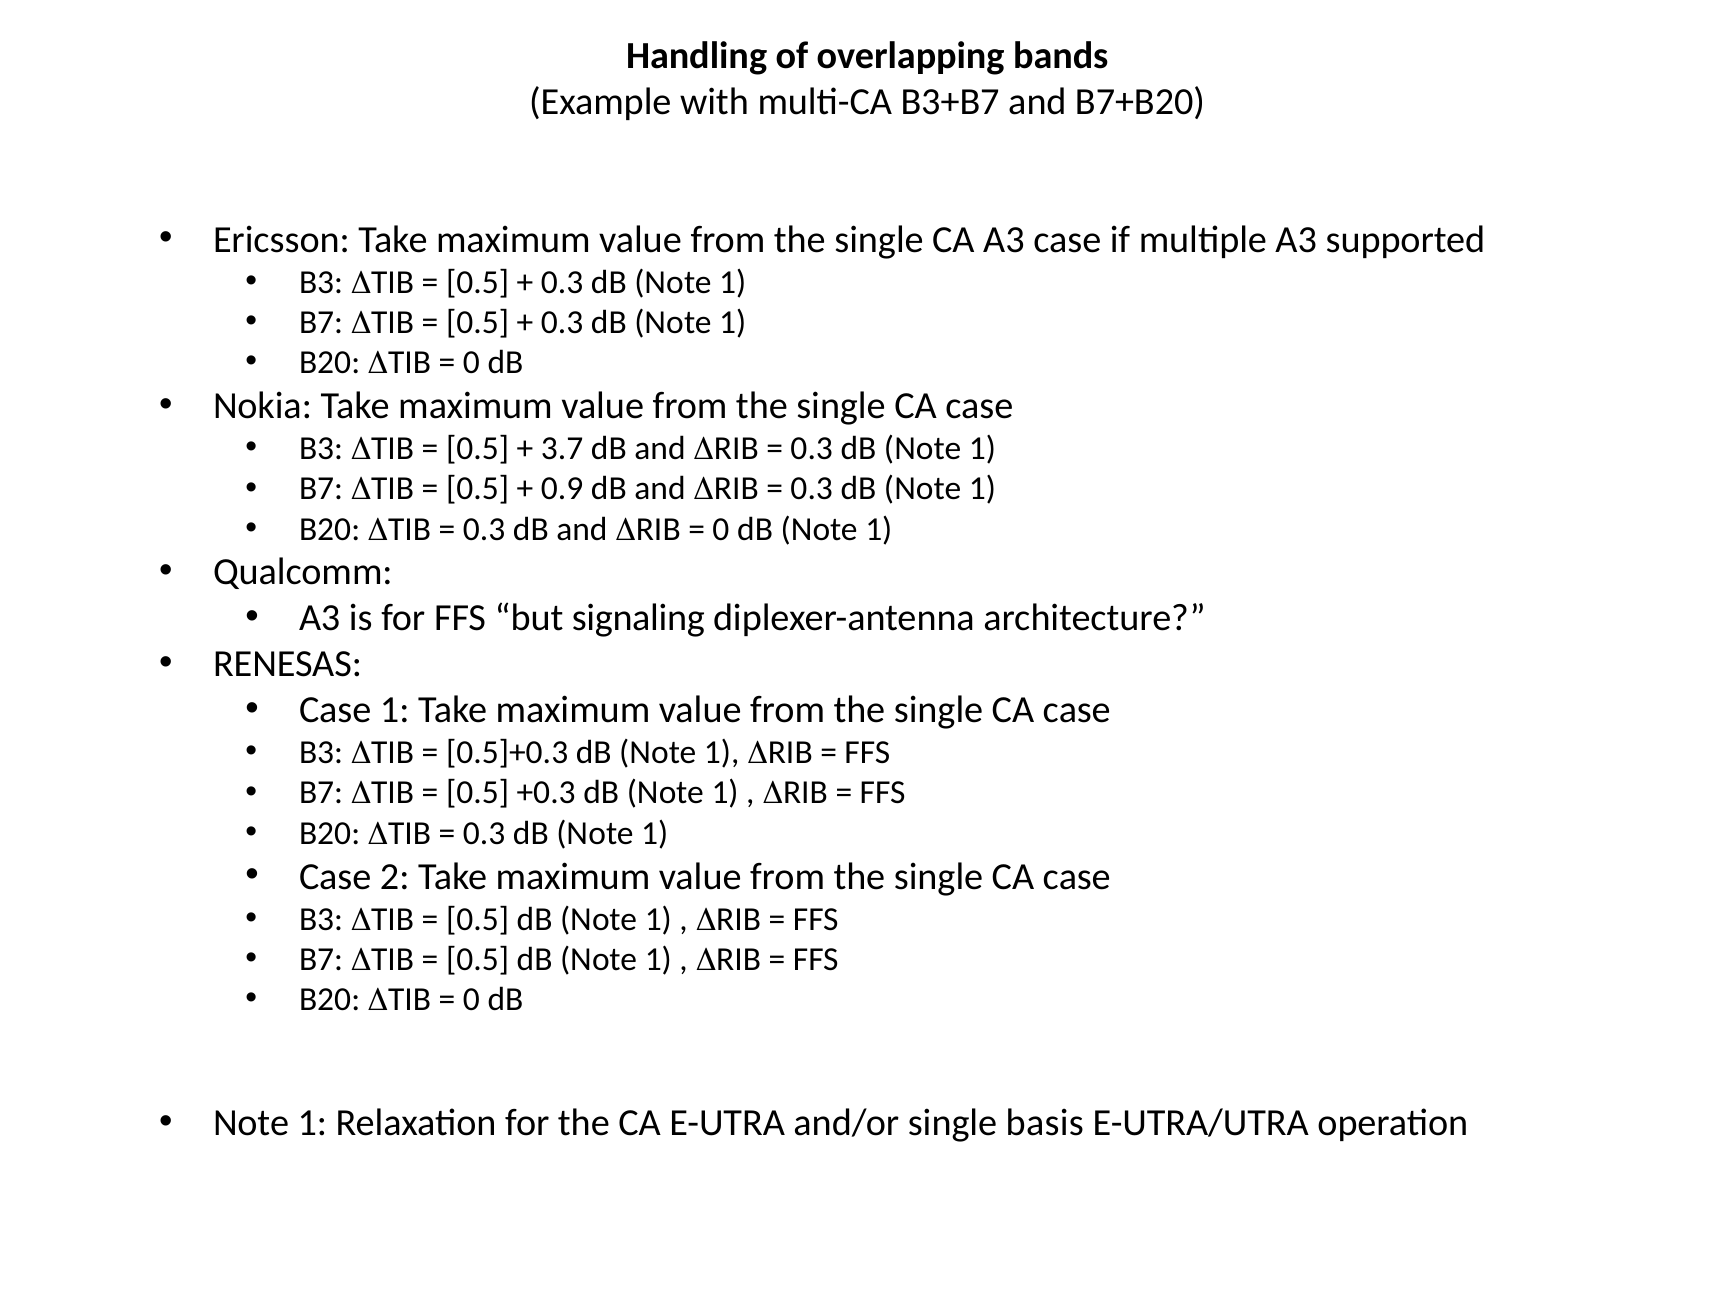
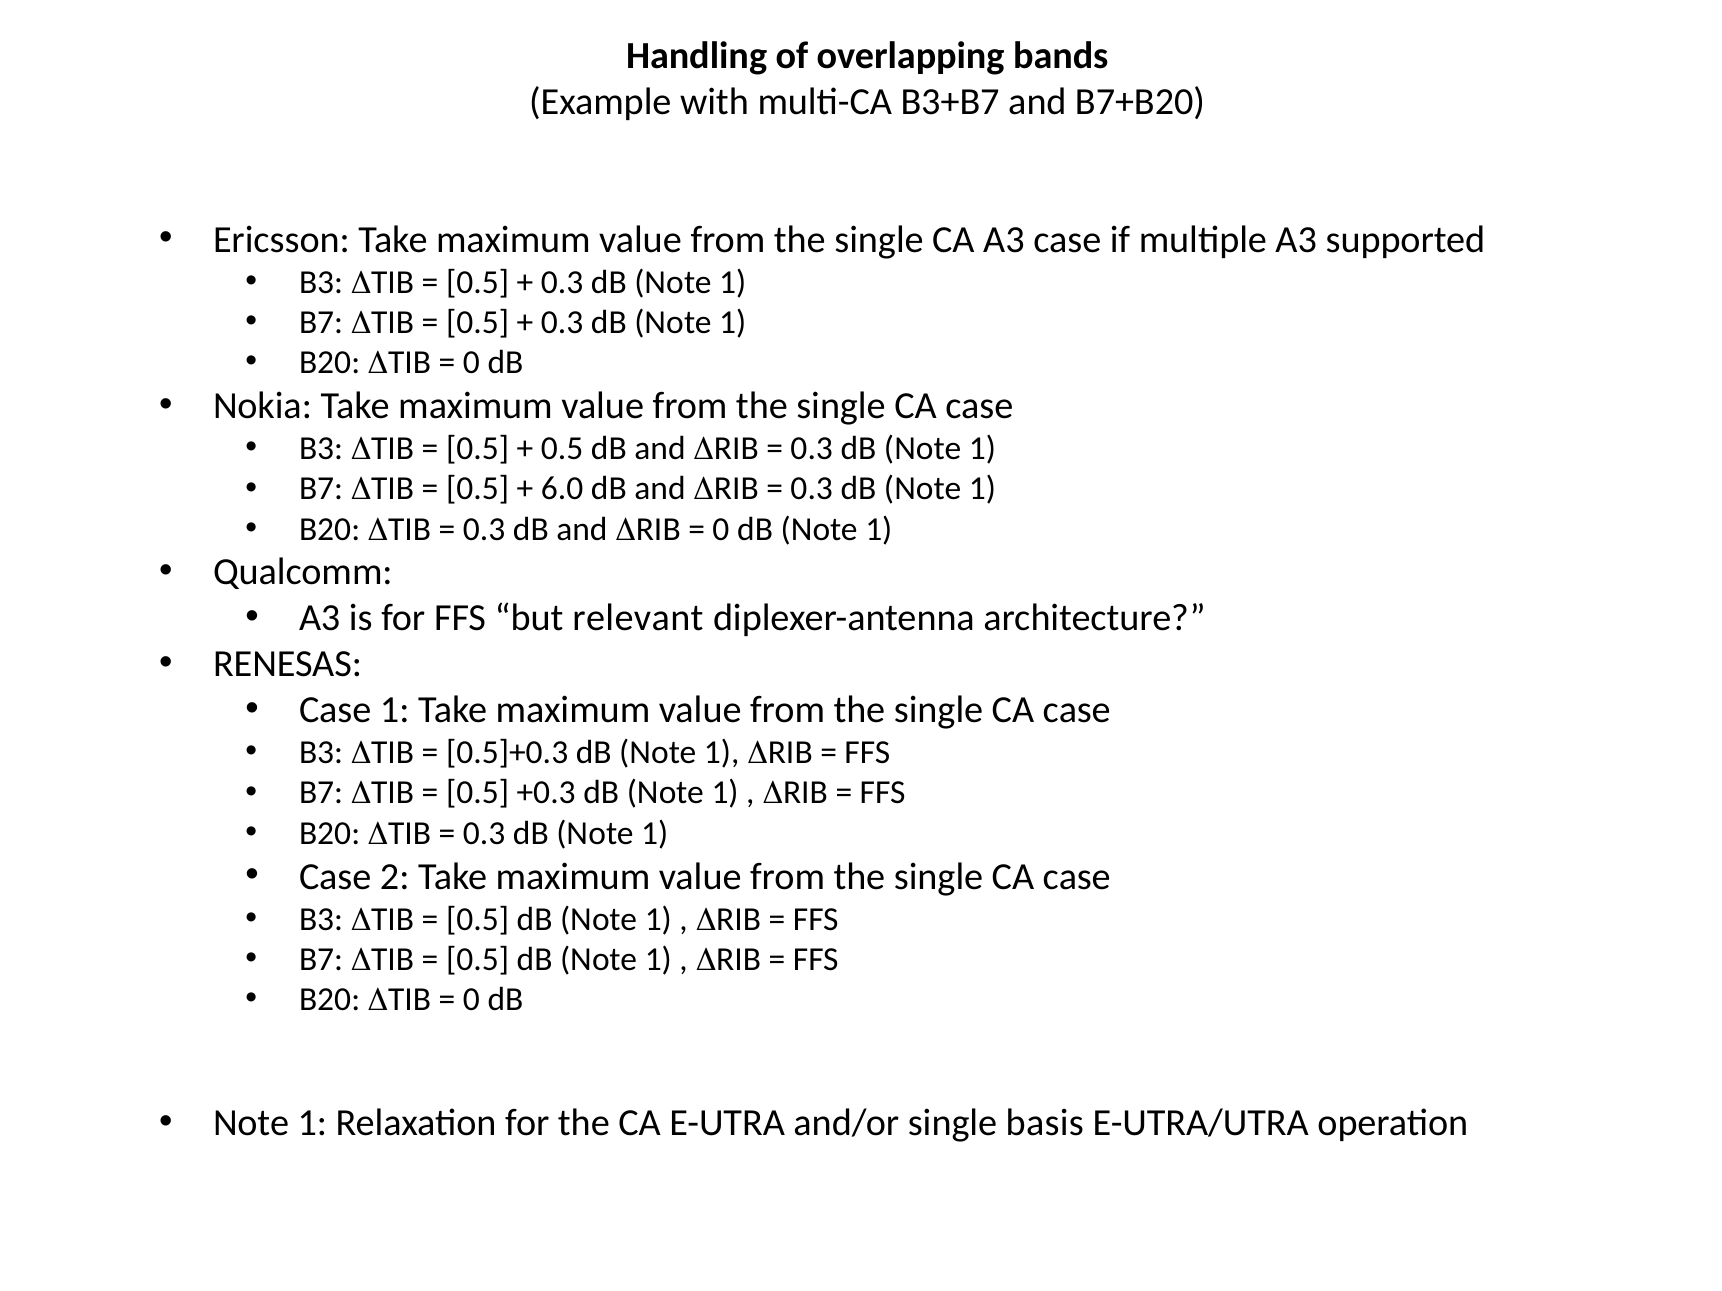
3.7 at (562, 449): 3.7 -> 0.5
0.9: 0.9 -> 6.0
signaling: signaling -> relevant
